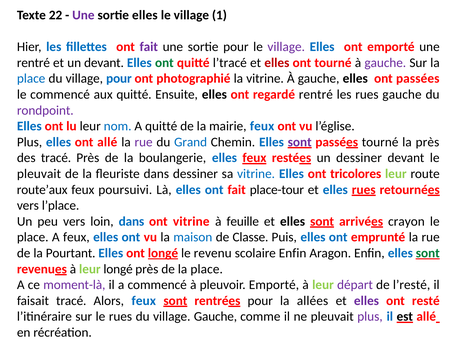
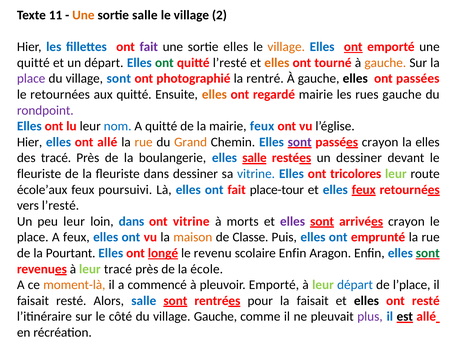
22: 22 -> 11
Une at (83, 15) colour: purple -> orange
sortie elles: elles -> salle
1: 1 -> 2
sortie pour: pour -> elles
village at (286, 47) colour: purple -> orange
ont at (353, 47) underline: none -> present
rentré at (33, 63): rentré -> quitté
un devant: devant -> départ
quitté l’tracé: l’tracé -> l’resté
elles at (277, 63) colour: red -> orange
gauche at (385, 63) colour: purple -> orange
place at (31, 79) colour: blue -> purple
village pour: pour -> sont
la vitrine: vitrine -> rentré
le commencé: commencé -> retournées
elles at (214, 94) colour: black -> orange
regardé rentré: rentré -> mairie
Plus at (30, 142): Plus -> Hier
rue at (144, 142) colour: purple -> orange
Grand colour: blue -> orange
passées tourné: tourné -> crayon
la près: près -> elles
elles feux: feux -> salle
pleuvait at (39, 174): pleuvait -> fleuriste
route’aux: route’aux -> école’aux
elles rues: rues -> feux
vers l’place: l’place -> l’resté
peu vers: vers -> leur
feuille: feuille -> morts
elles at (293, 221) colour: black -> purple
maison colour: blue -> orange
leur longé: longé -> tracé
de la place: place -> école
moment-là colour: purple -> orange
départ at (355, 285) colour: purple -> blue
l’resté: l’resté -> l’place
faisait tracé: tracé -> resté
Alors feux: feux -> salle
la allées: allées -> faisait
elles at (366, 301) colour: purple -> black
le rues: rues -> côté
